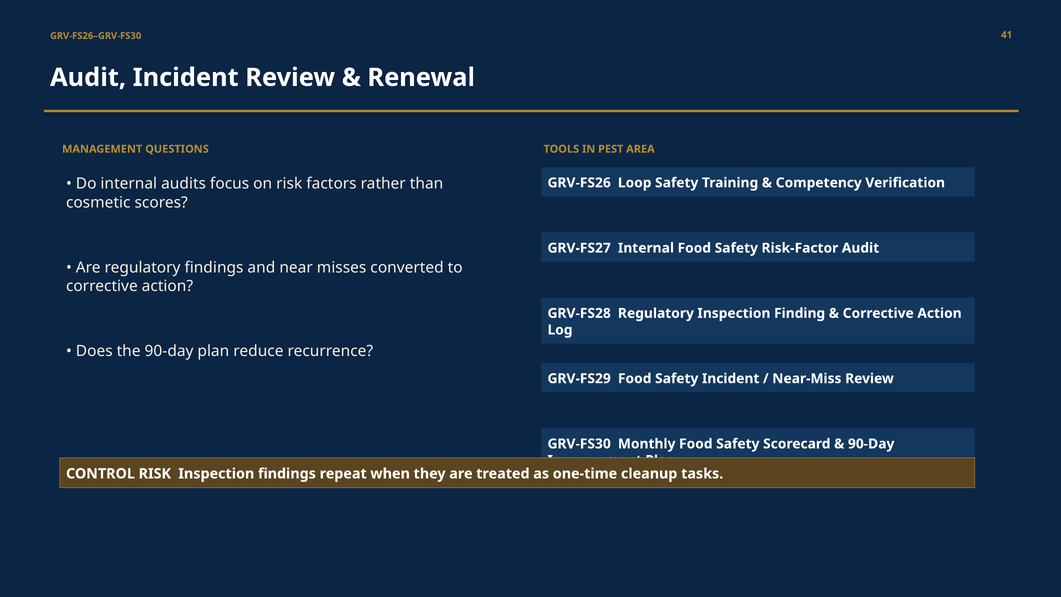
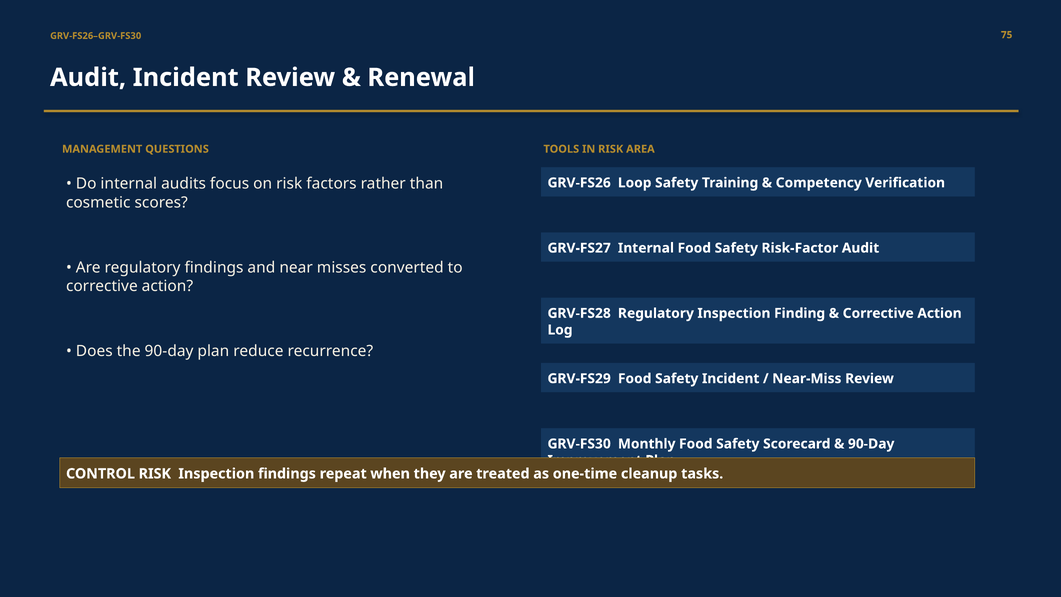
41: 41 -> 75
IN PEST: PEST -> RISK
